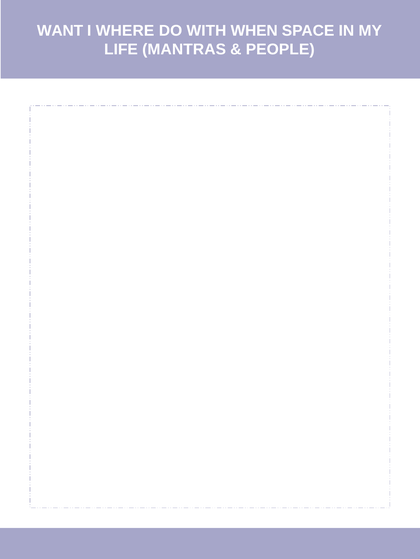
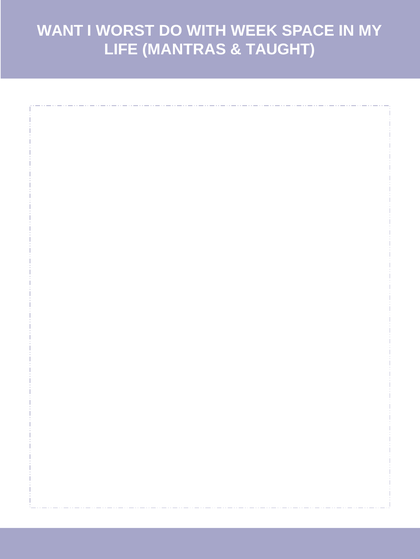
WHERE: WHERE -> WORST
WHEN: WHEN -> WEEK
PEOPLE: PEOPLE -> TAUGHT
